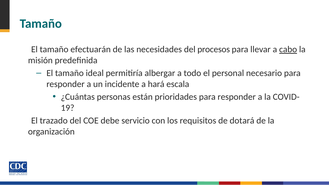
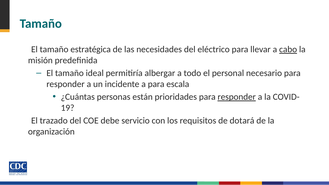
efectuarán: efectuarán -> estratégica
procesos: procesos -> eléctrico
a hará: hará -> para
responder at (237, 97) underline: none -> present
